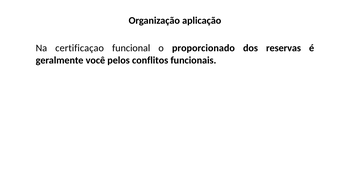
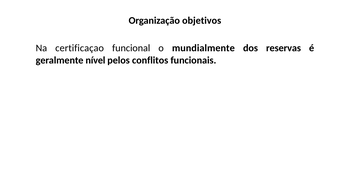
aplicação: aplicação -> objetivos
proporcionado: proporcionado -> mundialmente
você: você -> nível
